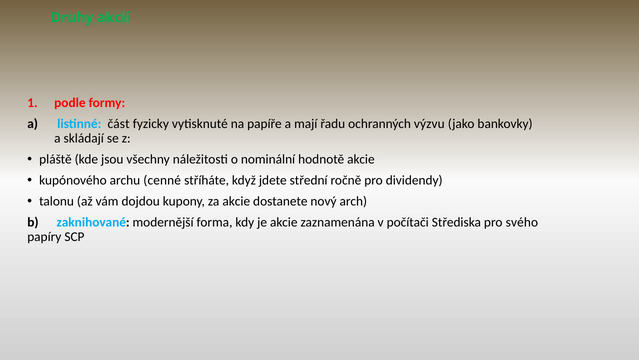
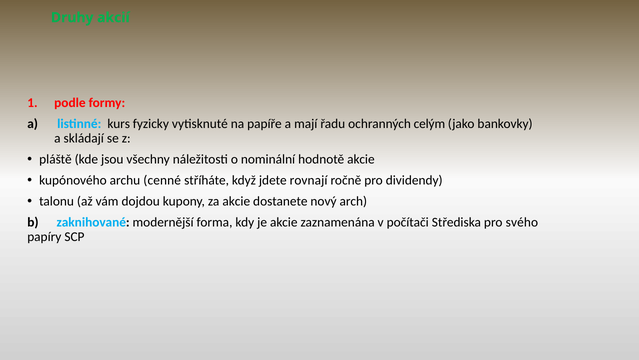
část: část -> kurs
výzvu: výzvu -> celým
střední: střední -> rovnají
